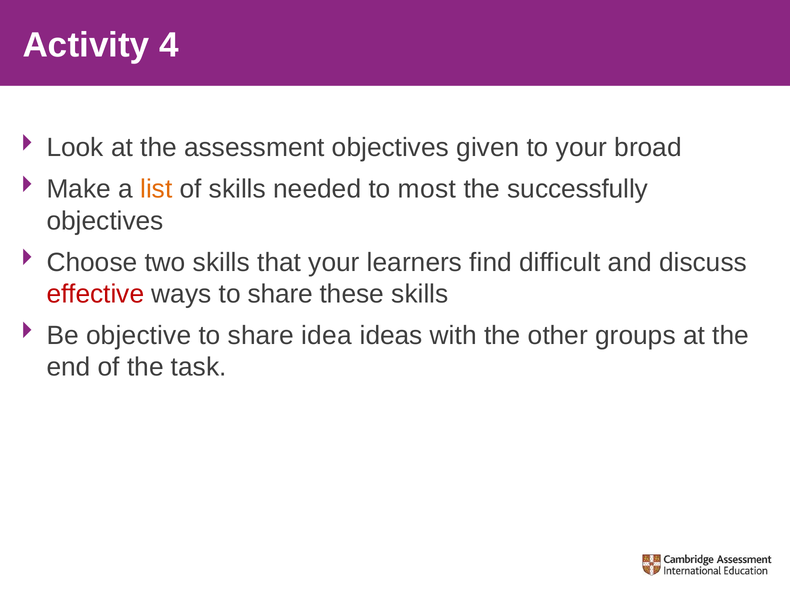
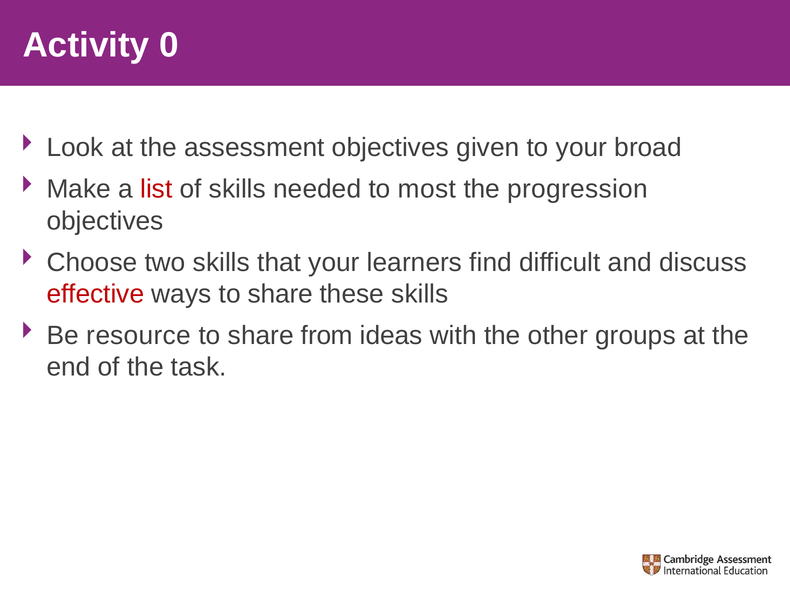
4: 4 -> 0
list colour: orange -> red
successfully: successfully -> progression
objective: objective -> resource
idea: idea -> from
